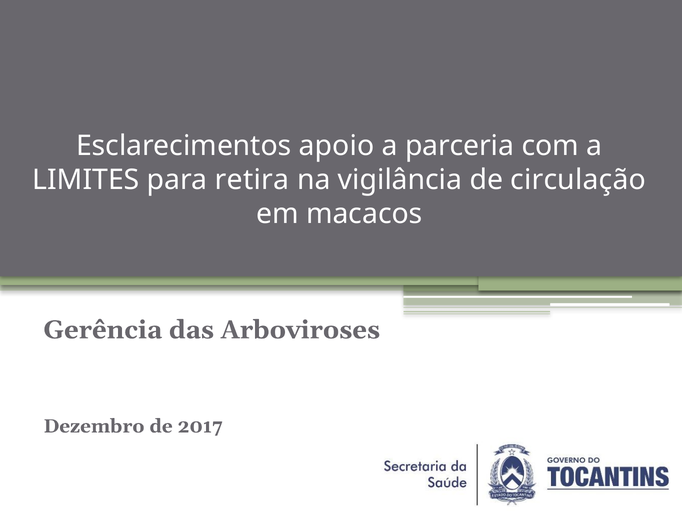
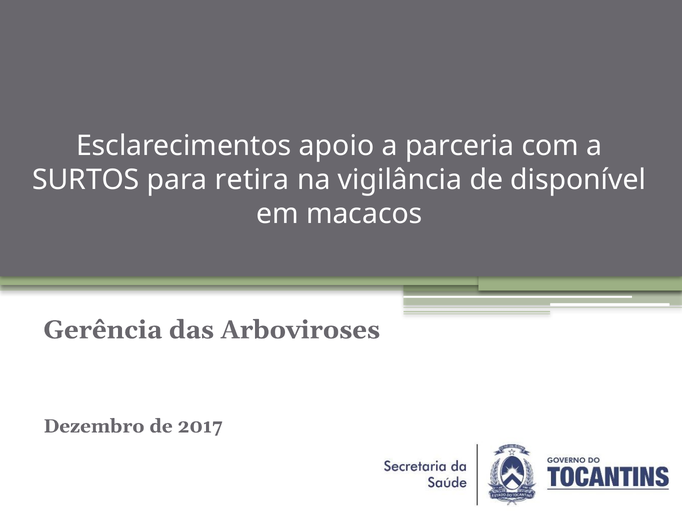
LIMITES: LIMITES -> SURTOS
circulação: circulação -> disponível
